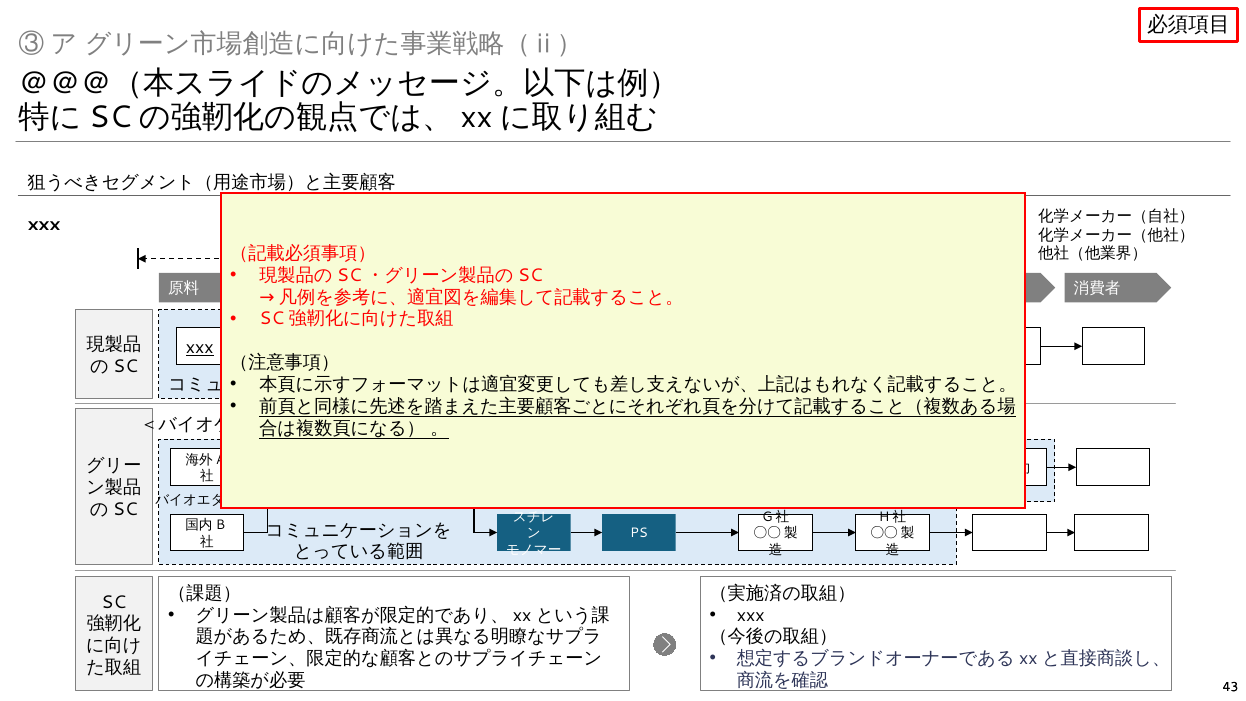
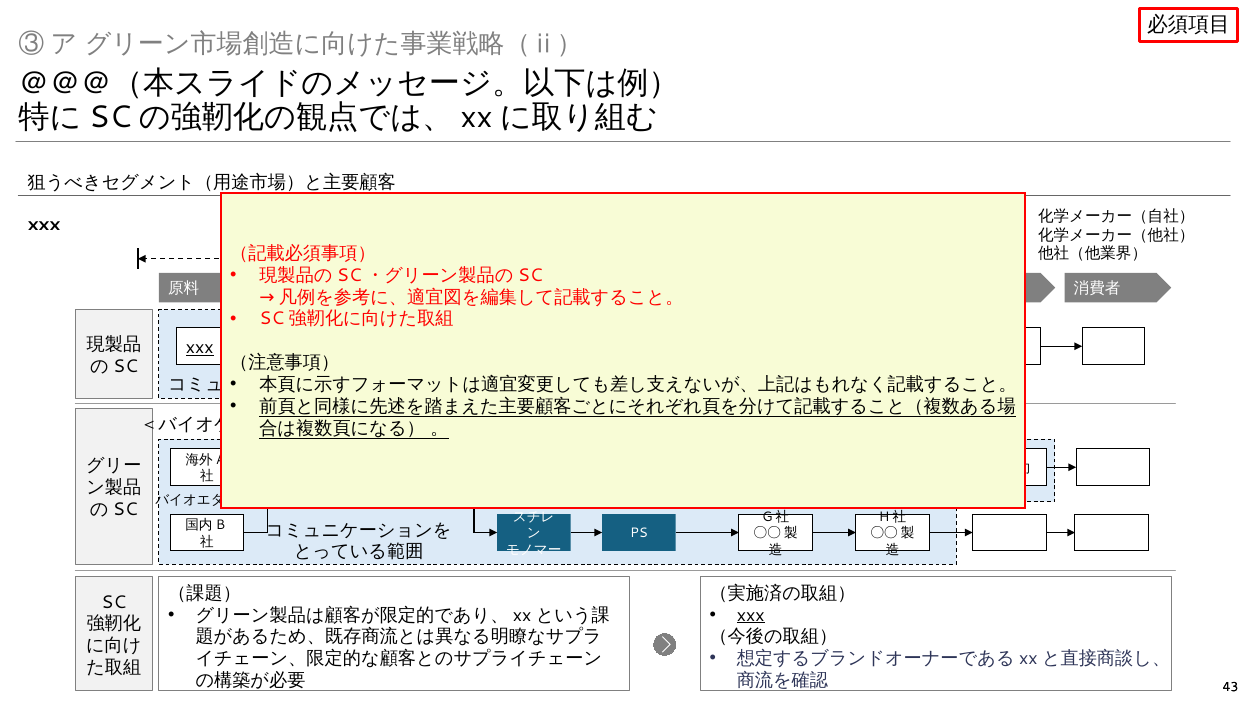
xxx at (751, 615) underline: none -> present
